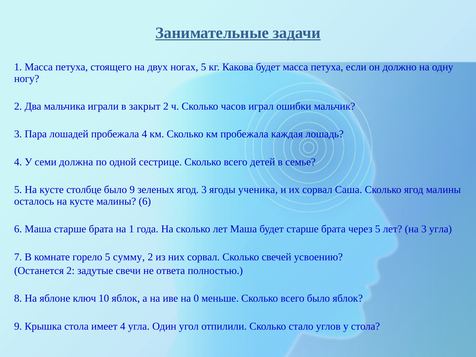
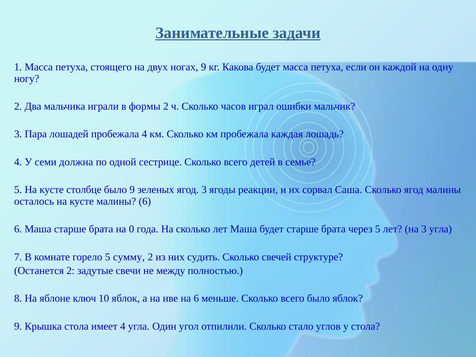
ногах 5: 5 -> 9
должно: должно -> каждой
закрыт: закрыт -> формы
ученика: ученика -> реакции
на 1: 1 -> 0
них сорвал: сорвал -> судить
усвоению: усвоению -> структуре
ответа: ответа -> между
на 0: 0 -> 6
